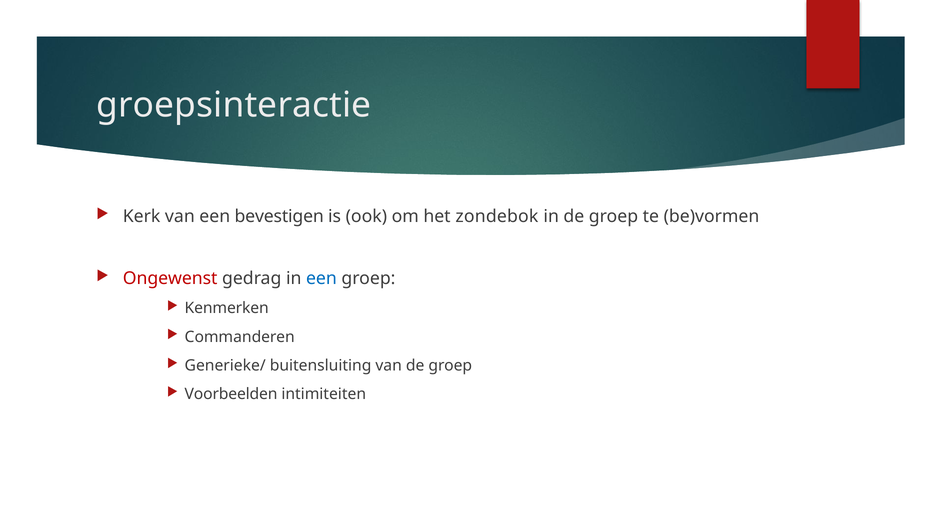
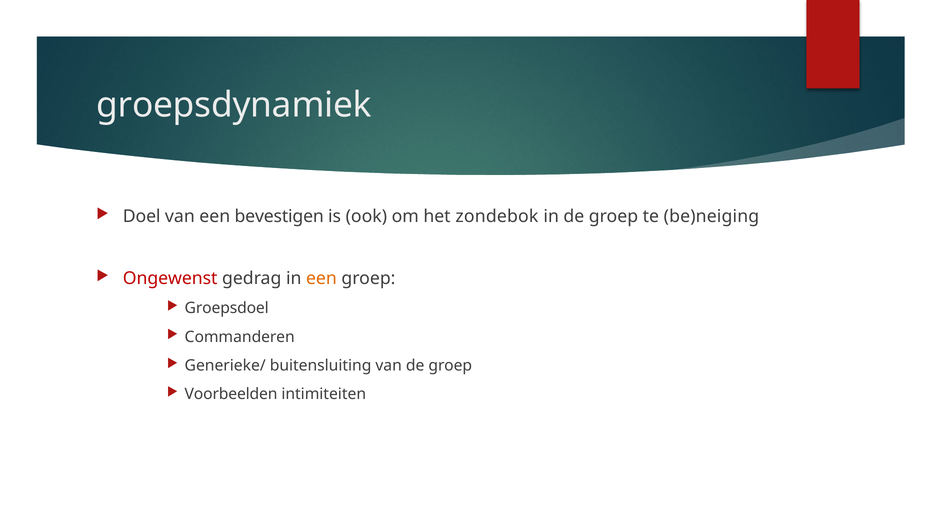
groepsinteractie: groepsinteractie -> groepsdynamiek
Kerk: Kerk -> Doel
be)vormen: be)vormen -> be)neiging
een at (321, 279) colour: blue -> orange
Kenmerken: Kenmerken -> Groepsdoel
